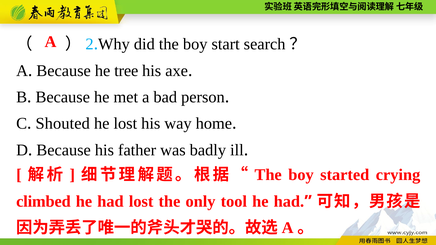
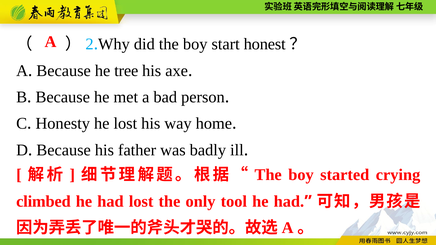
search: search -> honest
Shouted: Shouted -> Honesty
